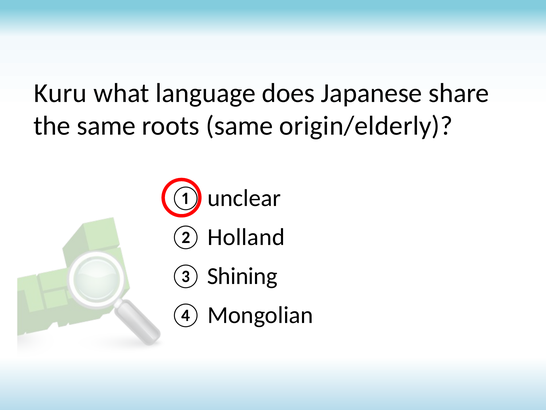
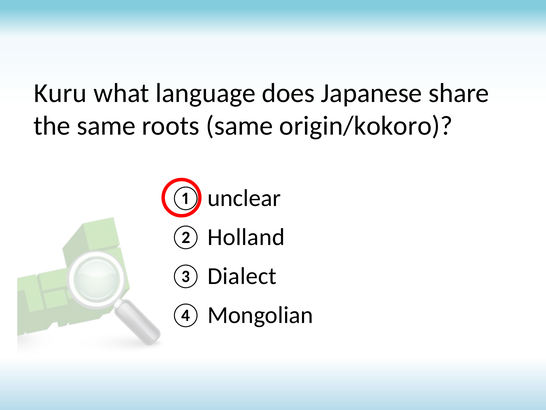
origin/elderly: origin/elderly -> origin/kokoro
Shining: Shining -> Dialect
